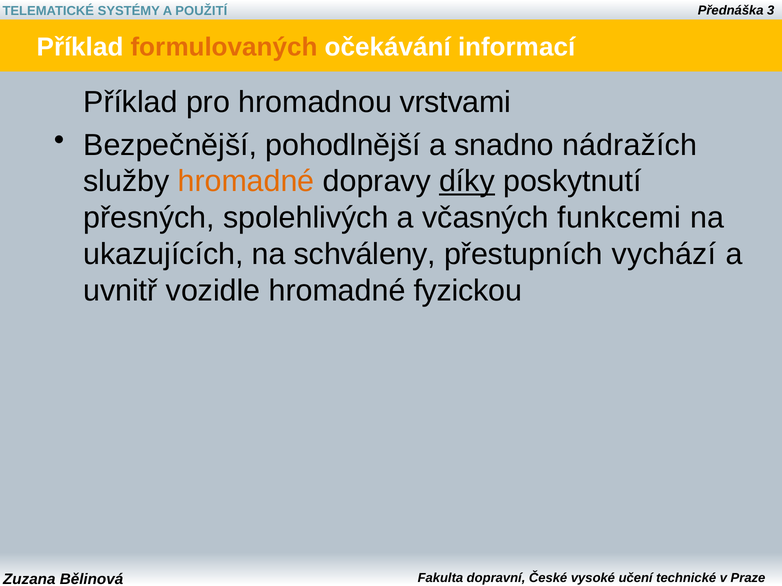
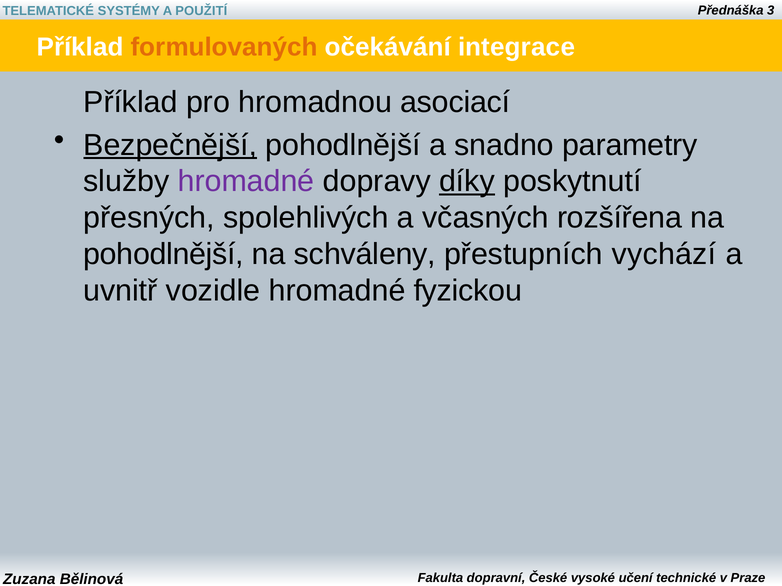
informací: informací -> integrace
vrstvami: vrstvami -> asociací
Bezpečnější underline: none -> present
nádražích: nádražích -> parametry
hromadné at (246, 182) colour: orange -> purple
funkcemi: funkcemi -> rozšířena
ukazujících at (163, 255): ukazujících -> pohodlnější
